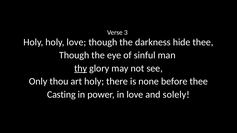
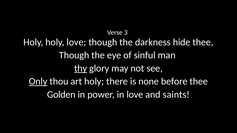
Only underline: none -> present
Casting: Casting -> Golden
solely: solely -> saints
